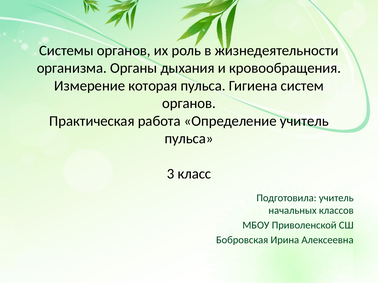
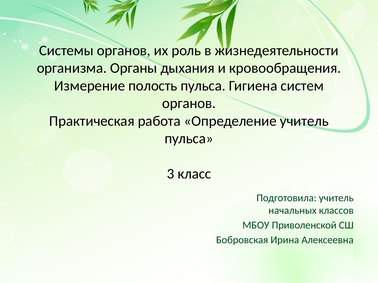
которая: которая -> полость
